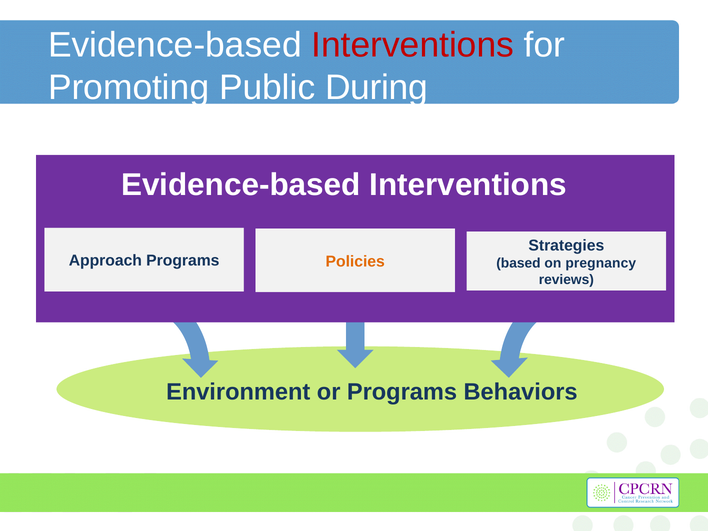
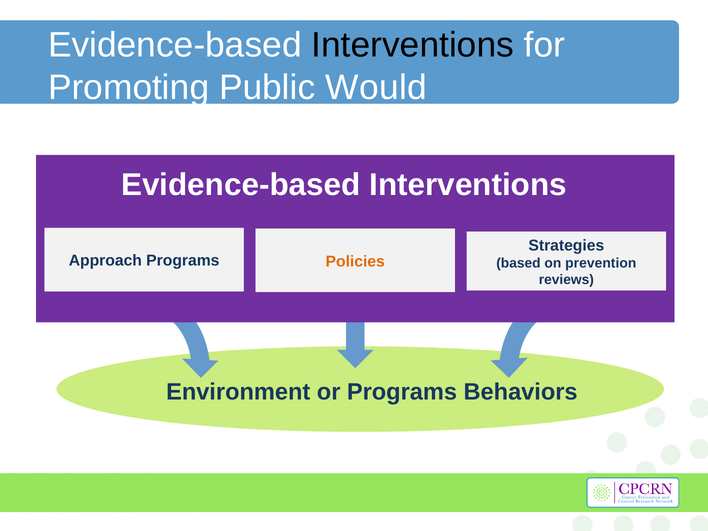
Interventions at (413, 45) colour: red -> black
During: During -> Would
pregnancy: pregnancy -> prevention
